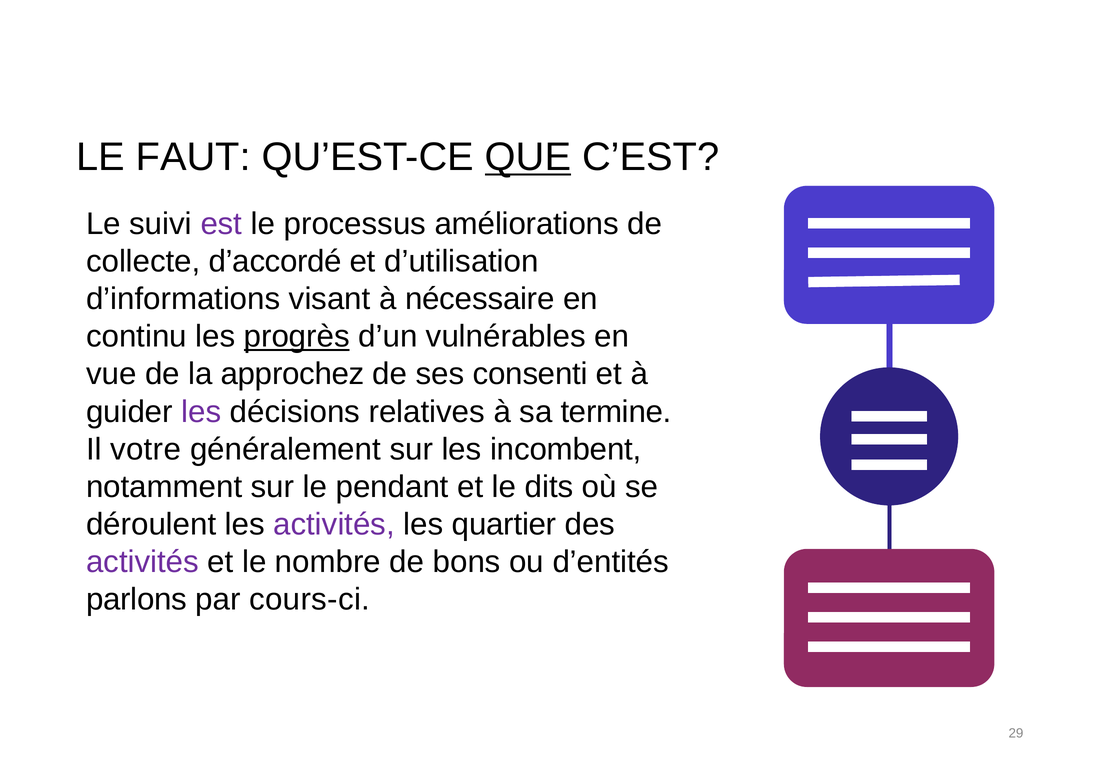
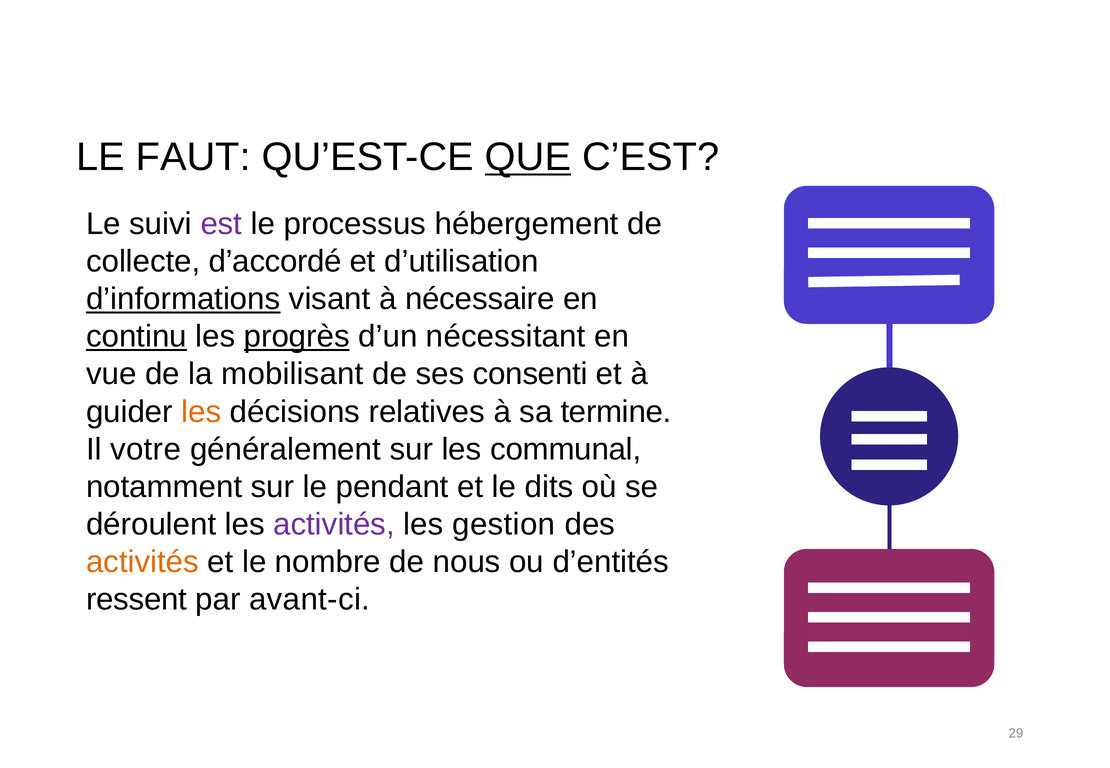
améliorations: améliorations -> hébergement
d’informations underline: none -> present
continu underline: none -> present
vulnérables: vulnérables -> nécessitant
approchez: approchez -> mobilisant
les at (201, 412) colour: purple -> orange
incombent: incombent -> communal
quartier: quartier -> gestion
activités at (142, 562) colour: purple -> orange
bons: bons -> nous
parlons: parlons -> ressent
cours-ci: cours-ci -> avant-ci
